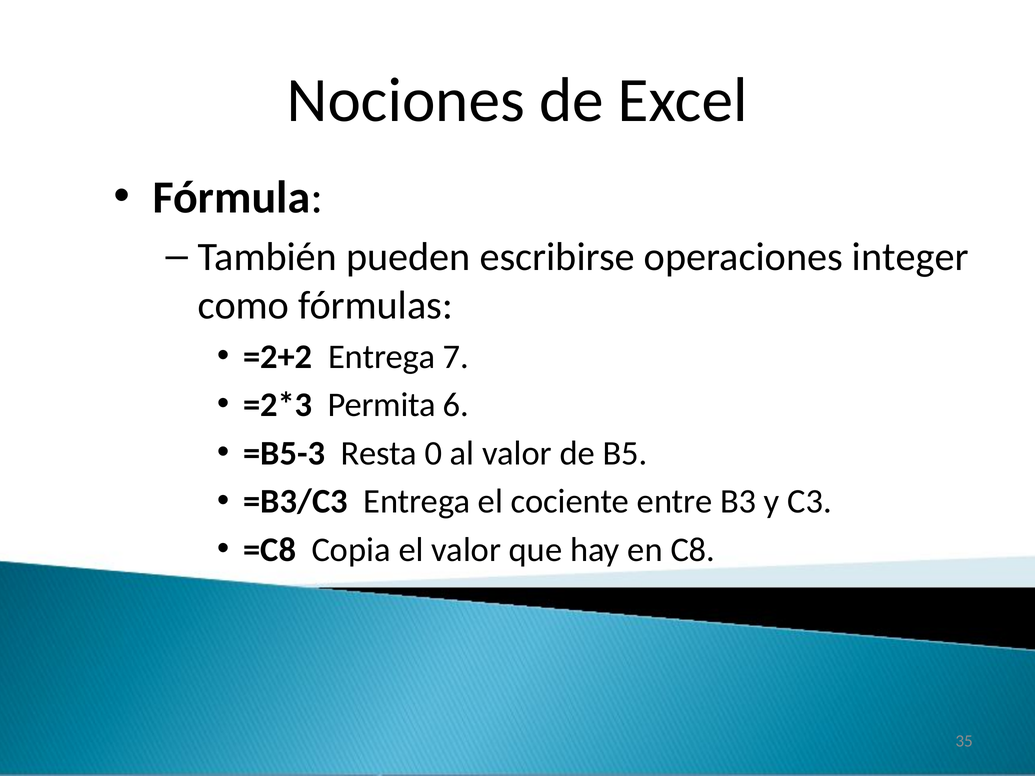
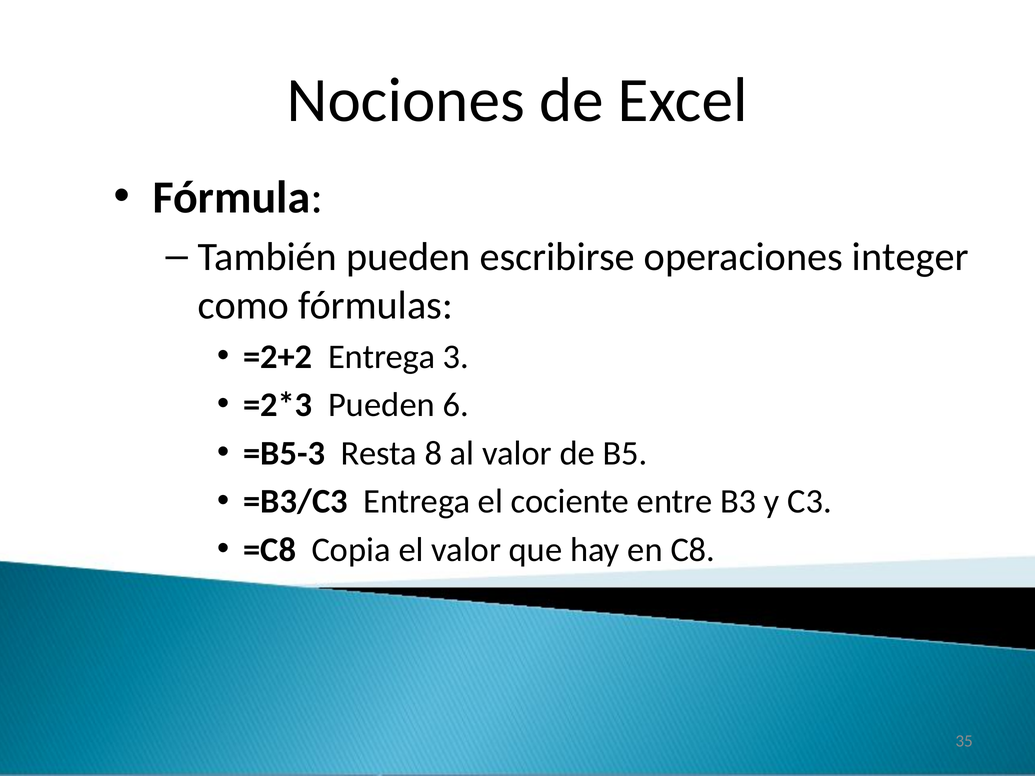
7: 7 -> 3
Permita at (382, 405): Permita -> Pueden
0: 0 -> 8
